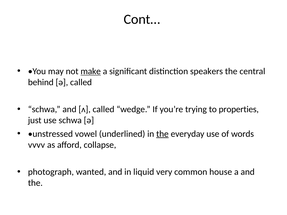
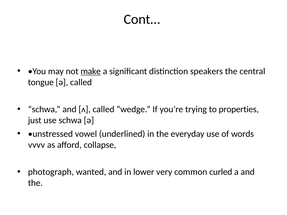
behind: behind -> tongue
the at (162, 134) underline: present -> none
liquid: liquid -> lower
house: house -> curled
